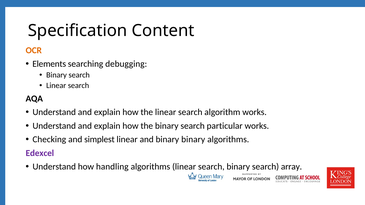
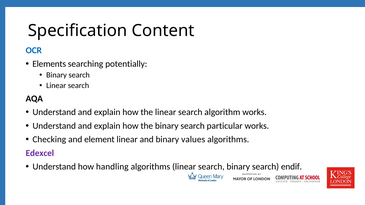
OCR colour: orange -> blue
debugging: debugging -> potentially
simplest: simplest -> element
binary binary: binary -> values
array: array -> endif
